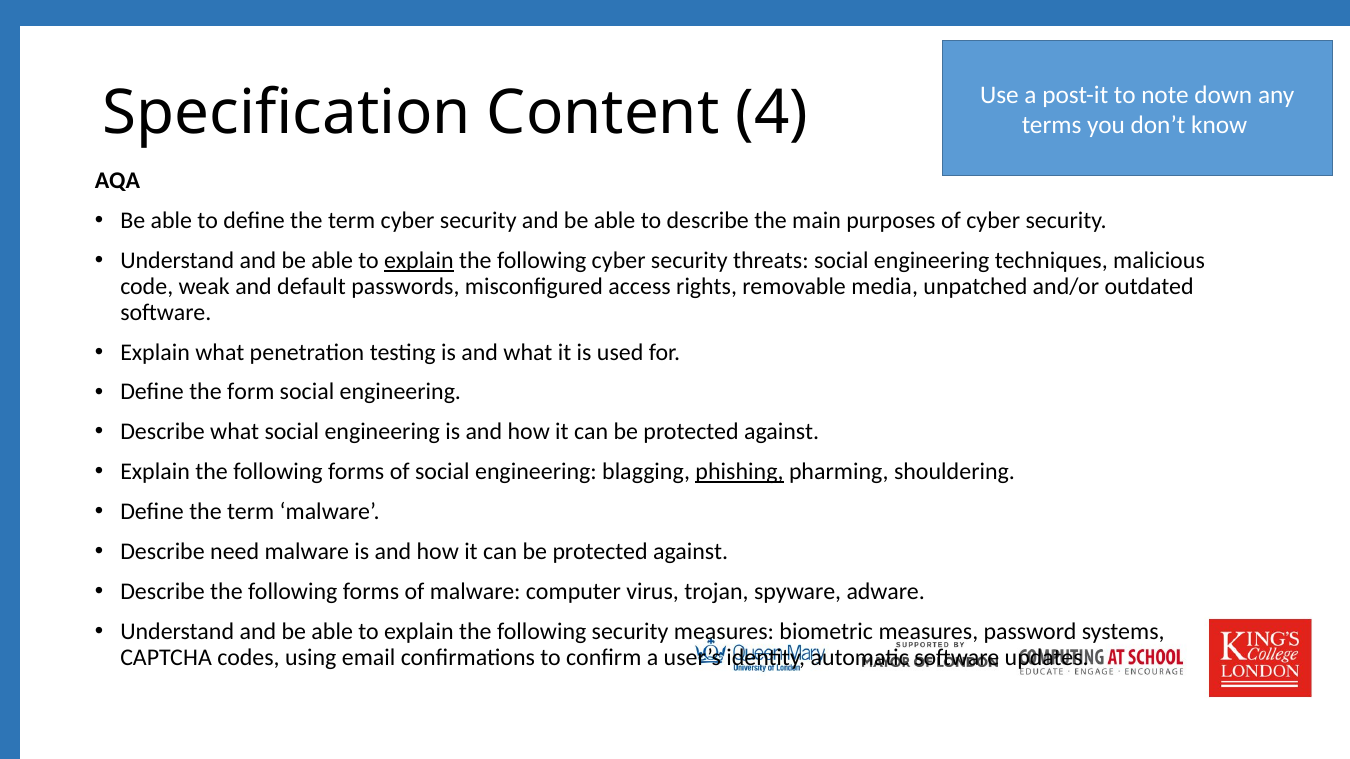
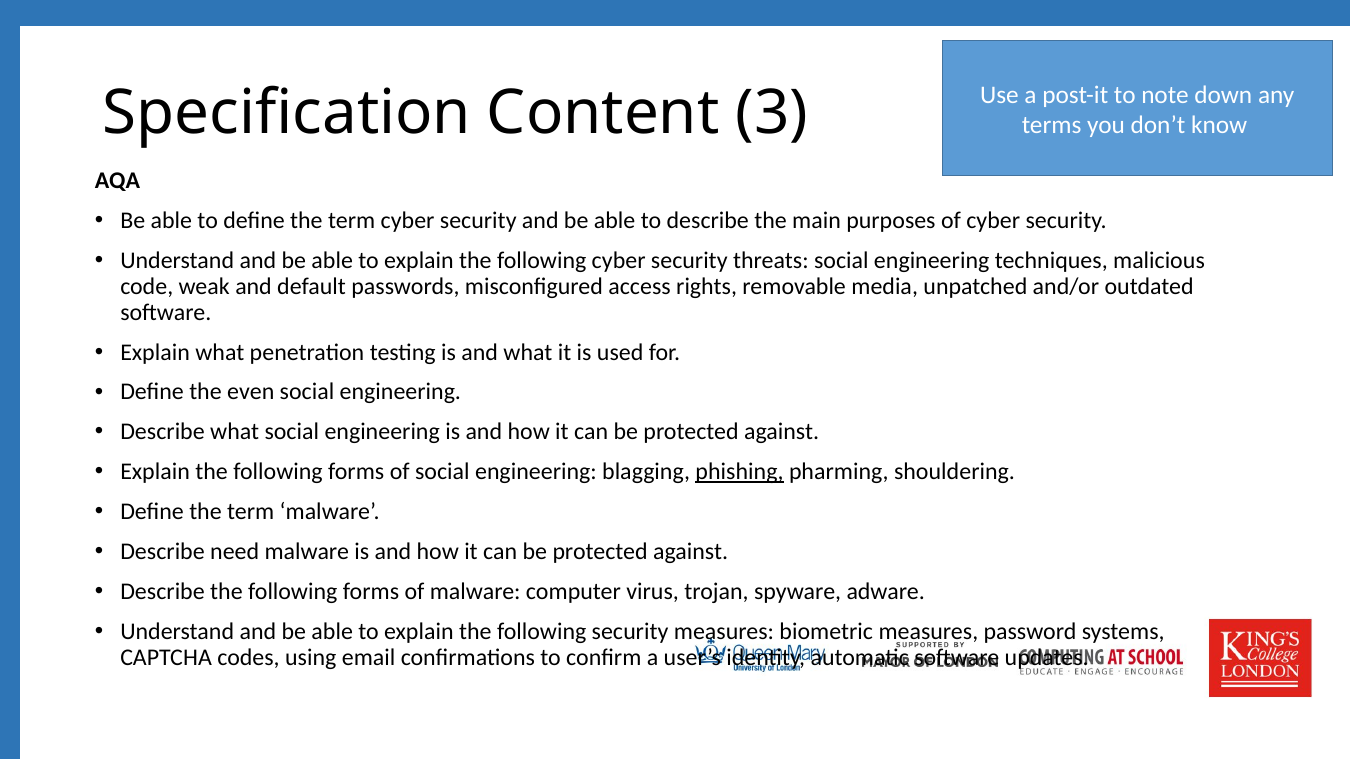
4: 4 -> 3
explain at (419, 261) underline: present -> none
form: form -> even
